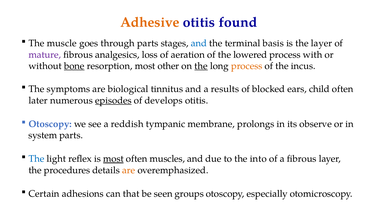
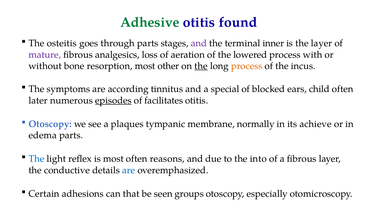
Adhesive colour: orange -> green
muscle: muscle -> osteitis
and at (199, 43) colour: blue -> purple
basis: basis -> inner
bone underline: present -> none
biological: biological -> according
results: results -> special
develops: develops -> facilitates
reddish: reddish -> plaques
prolongs: prolongs -> normally
observe: observe -> achieve
system: system -> edema
most at (113, 159) underline: present -> none
muscles: muscles -> reasons
procedures: procedures -> conductive
are at (129, 170) colour: orange -> blue
